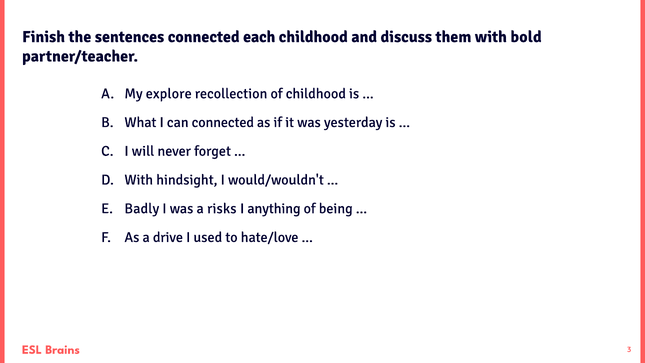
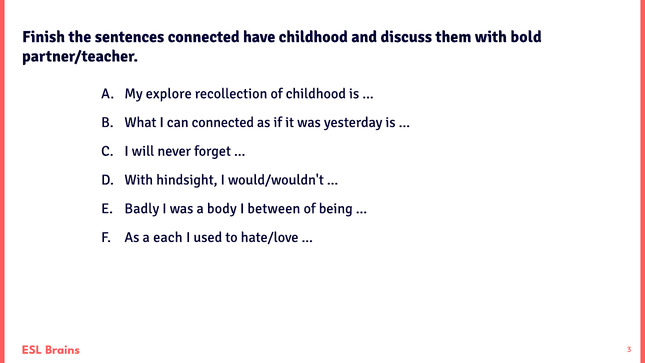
each: each -> have
risks: risks -> body
anything: anything -> between
drive: drive -> each
